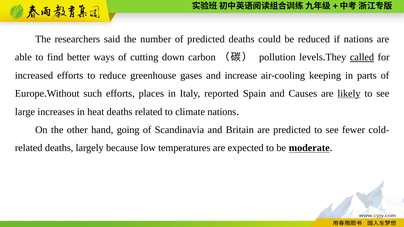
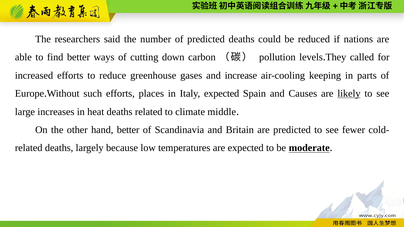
called underline: present -> none
Italy reported: reported -> expected
climate nations: nations -> middle
hand going: going -> better
